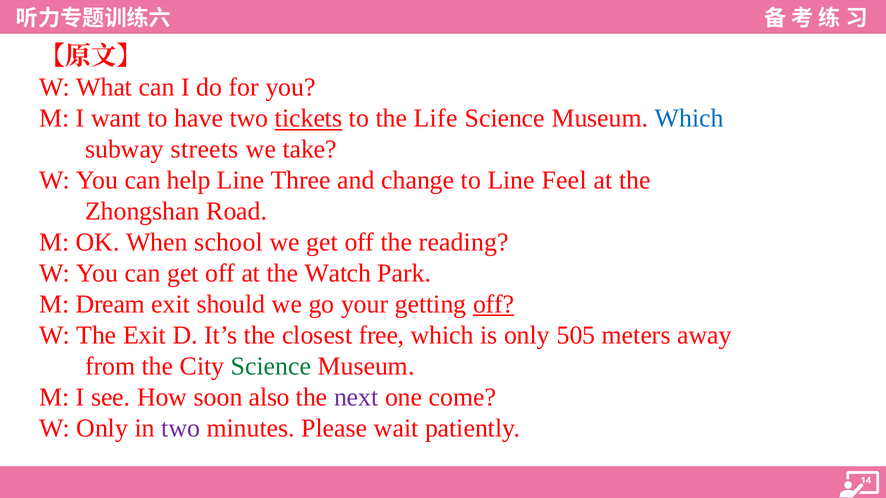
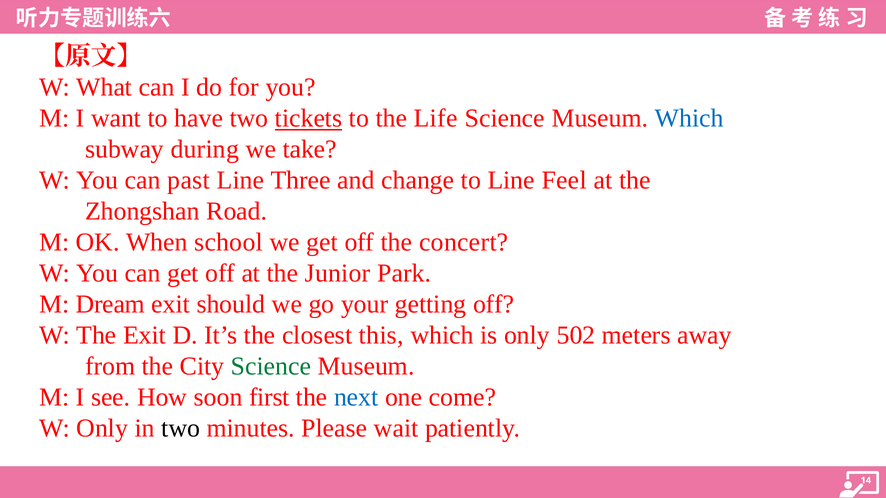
streets: streets -> during
help: help -> past
reading: reading -> concert
Watch: Watch -> Junior
off at (494, 305) underline: present -> none
free: free -> this
505: 505 -> 502
also: also -> first
next colour: purple -> blue
two at (181, 429) colour: purple -> black
